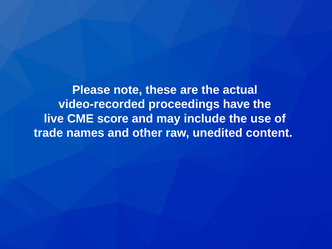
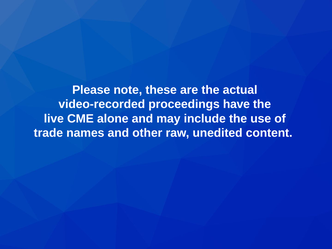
score: score -> alone
